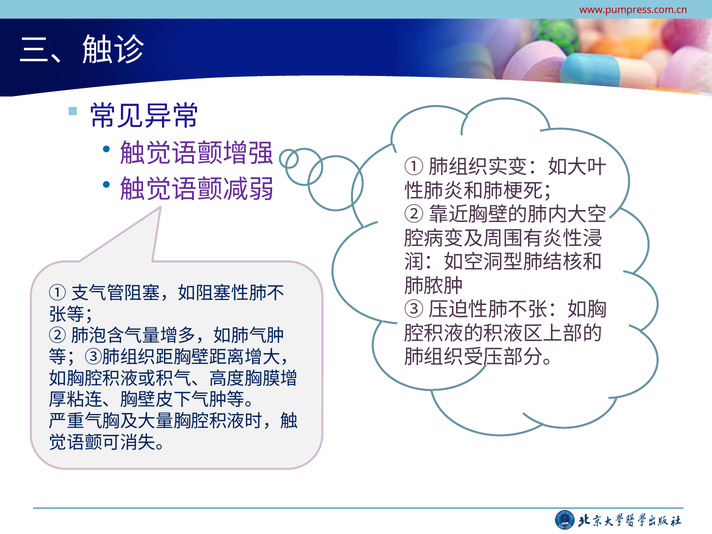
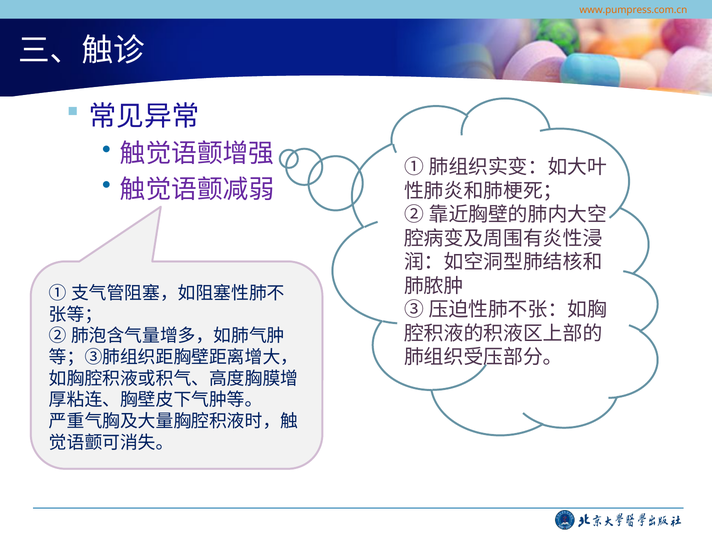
www.pumpress.com.cn colour: red -> orange
